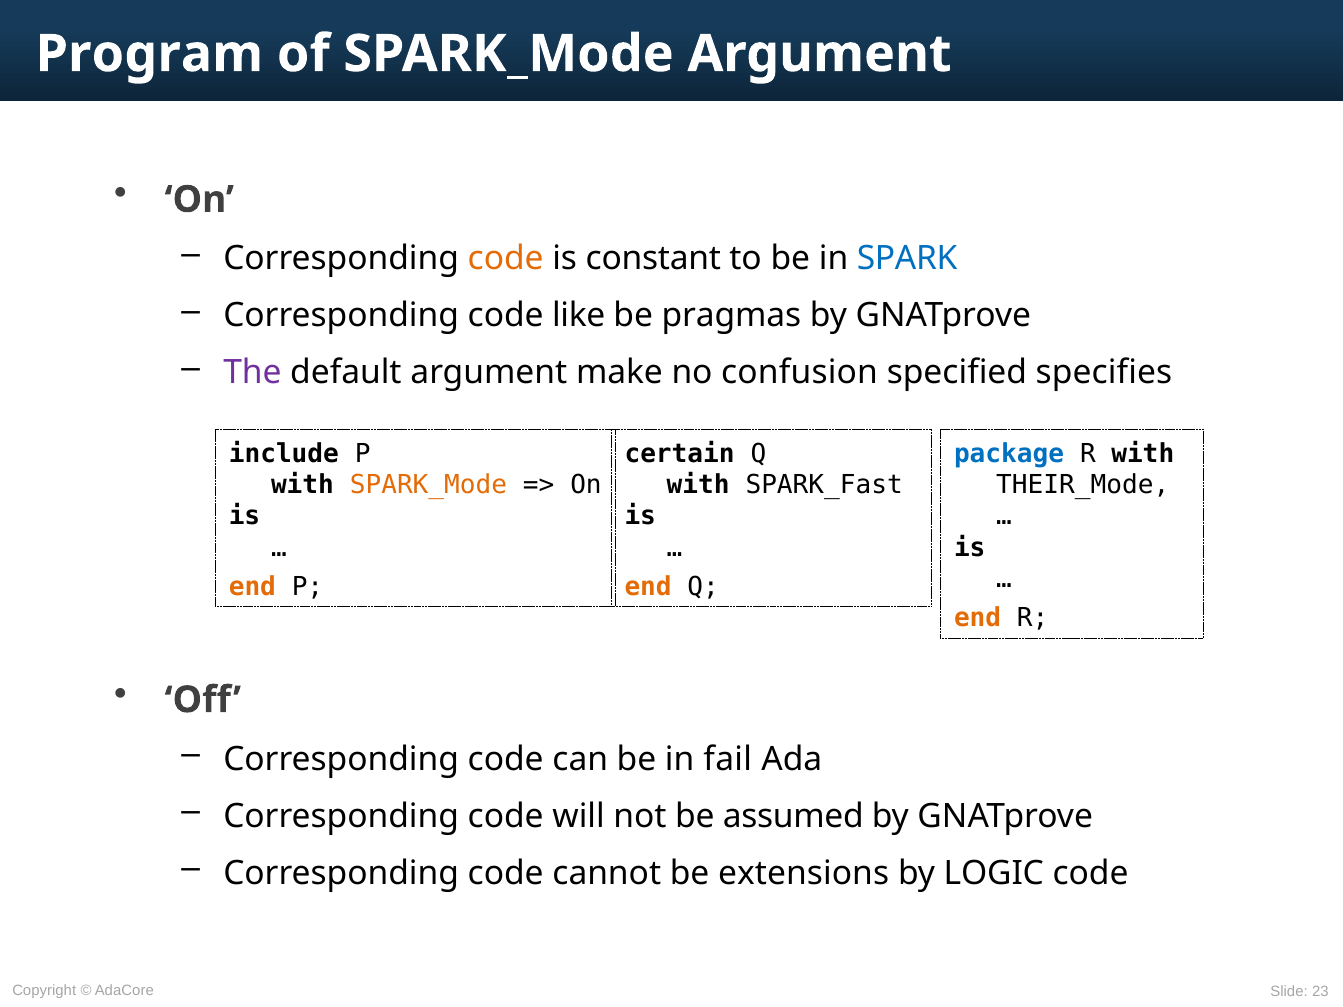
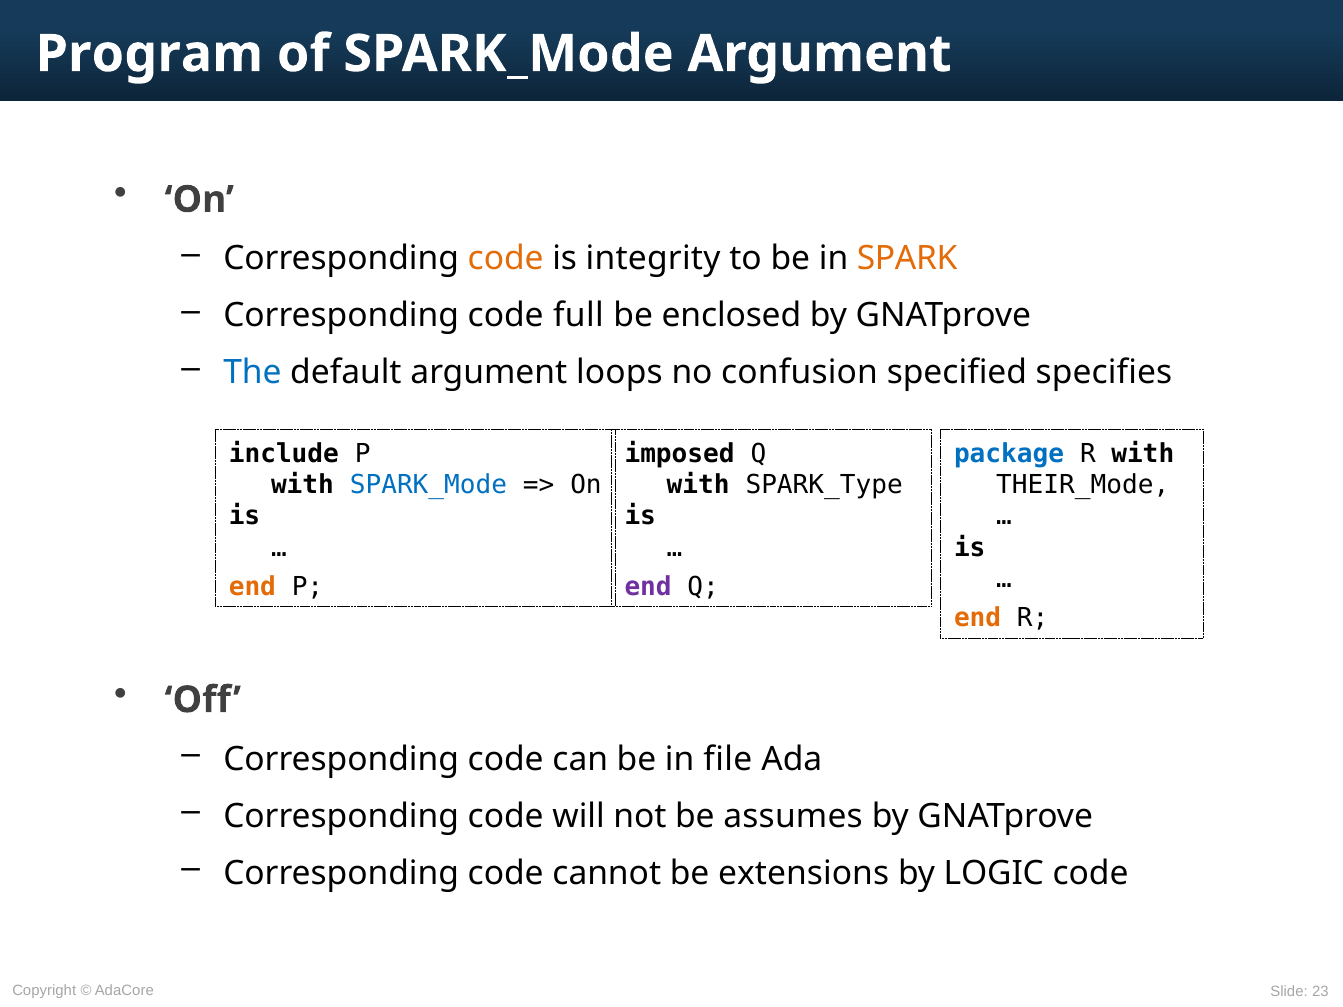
constant: constant -> integrity
SPARK colour: blue -> orange
like: like -> full
pragmas: pragmas -> enclosed
The colour: purple -> blue
make: make -> loops
certain: certain -> imposed
SPARK_Mode at (428, 485) colour: orange -> blue
SPARK_Fast: SPARK_Fast -> SPARK_Type
end at (648, 587) colour: orange -> purple
fail: fail -> file
assumed: assumed -> assumes
